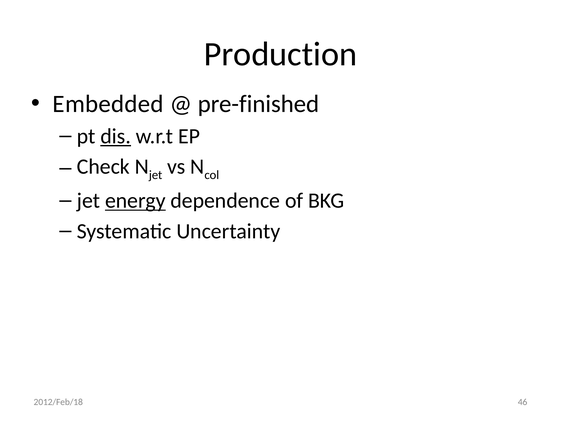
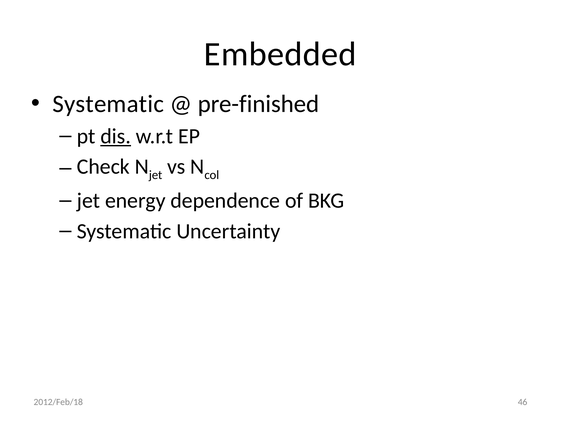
Production: Production -> Embedded
Embedded at (108, 104): Embedded -> Systematic
energy underline: present -> none
